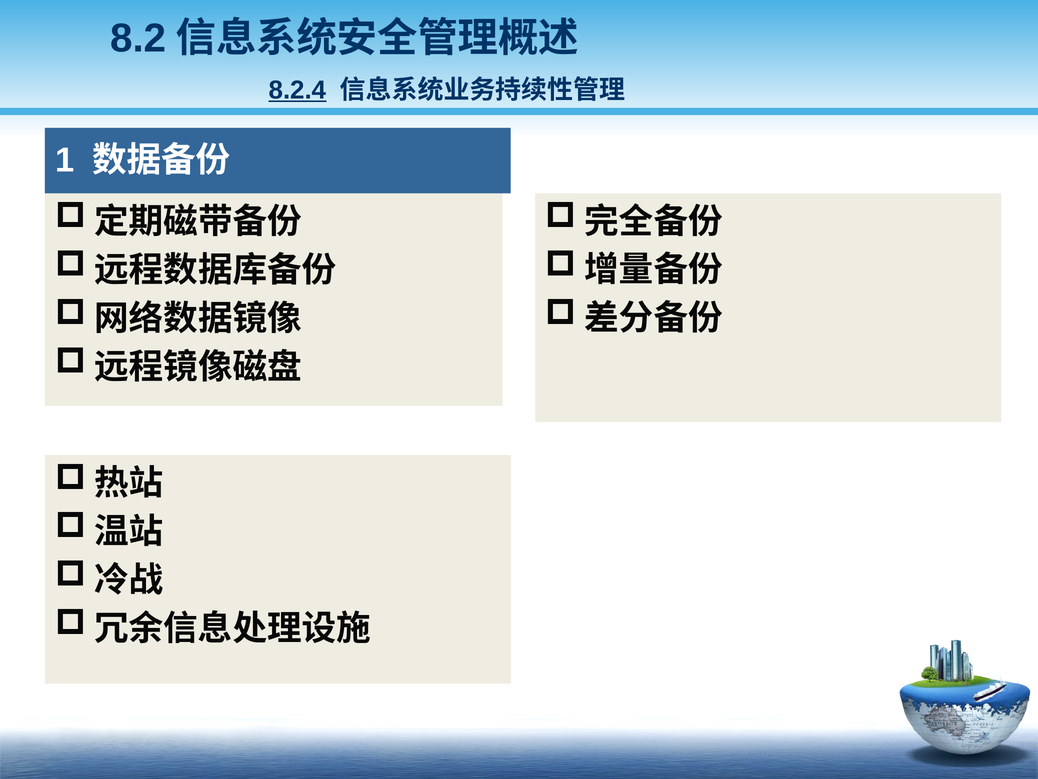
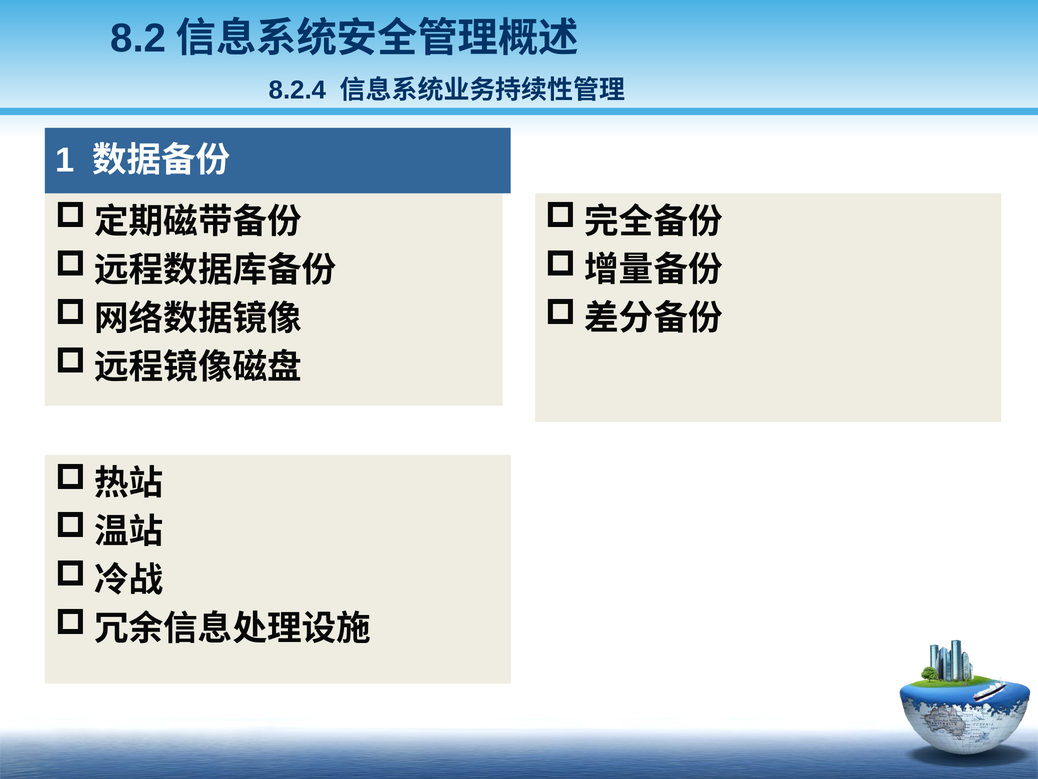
8.2.4 underline: present -> none
